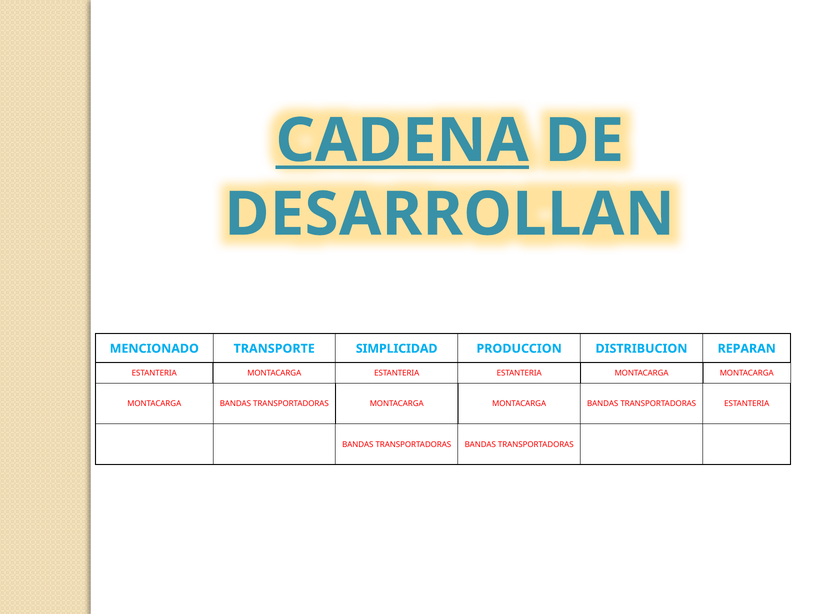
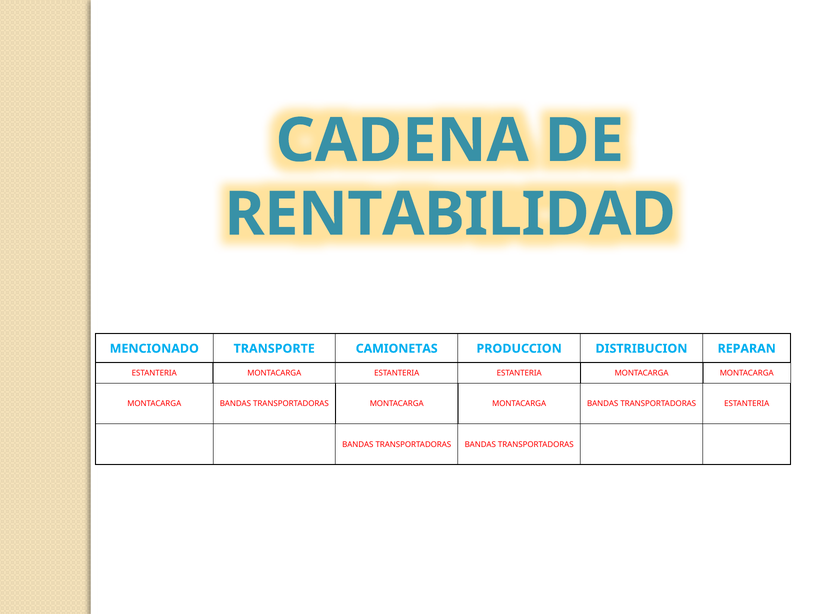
CADENA underline: present -> none
DESARROLLAN: DESARROLLAN -> RENTABILIDAD
SIMPLICIDAD: SIMPLICIDAD -> CAMIONETAS
